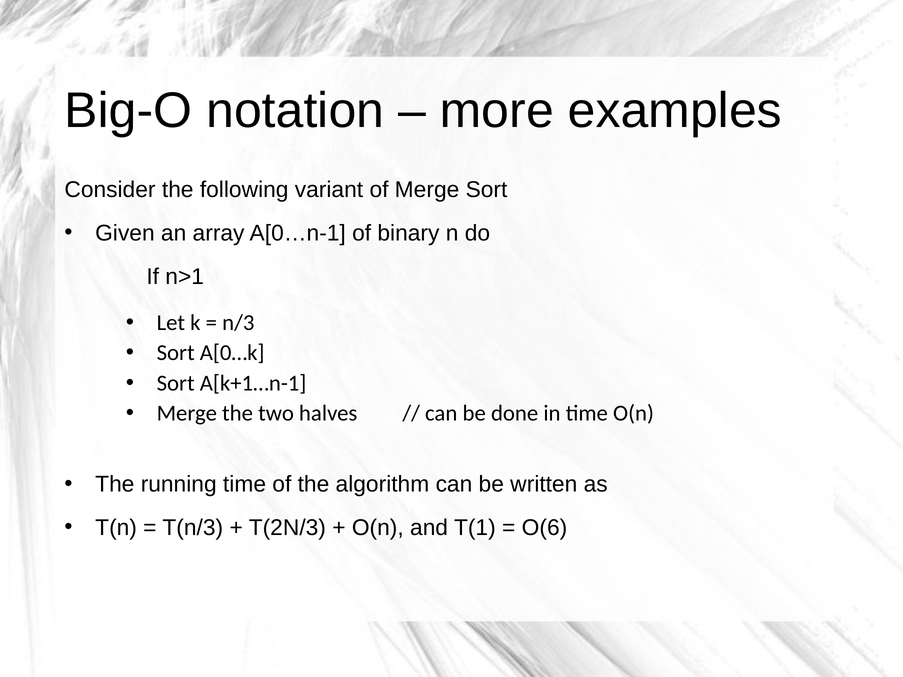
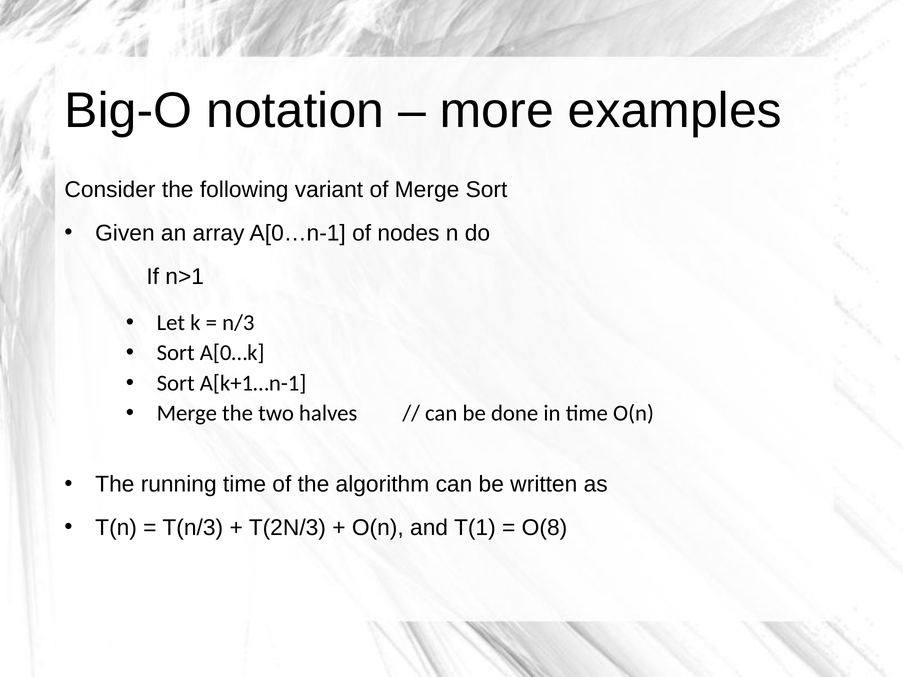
binary: binary -> nodes
O(6: O(6 -> O(8
